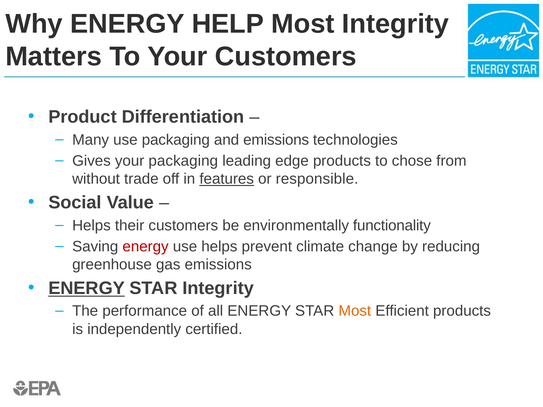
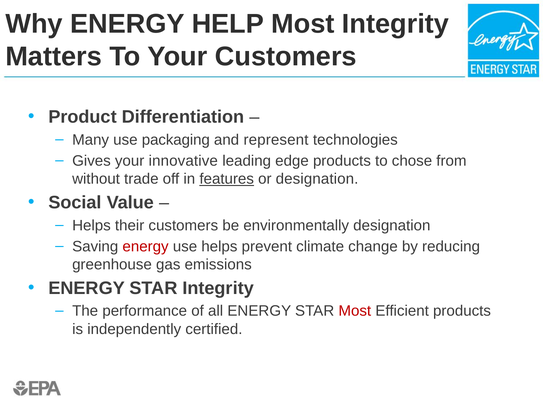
and emissions: emissions -> represent
your packaging: packaging -> innovative
or responsible: responsible -> designation
environmentally functionality: functionality -> designation
ENERGY at (87, 288) underline: present -> none
Most at (355, 311) colour: orange -> red
